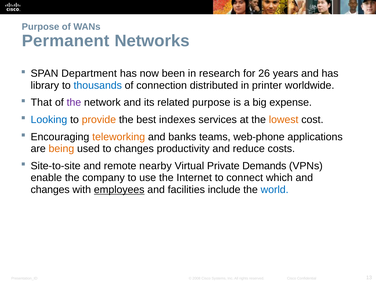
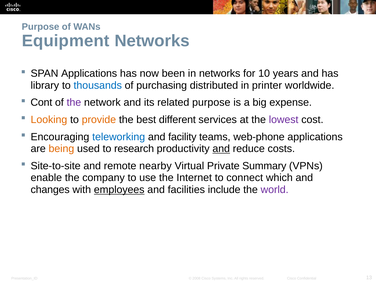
Permanent: Permanent -> Equipment
SPAN Department: Department -> Applications
in research: research -> networks
26: 26 -> 10
connection: connection -> purchasing
That: That -> Cont
Looking colour: blue -> orange
indexes: indexes -> different
lowest colour: orange -> purple
teleworking colour: orange -> blue
banks: banks -> facility
to changes: changes -> research
and at (221, 149) underline: none -> present
Demands: Demands -> Summary
world colour: blue -> purple
